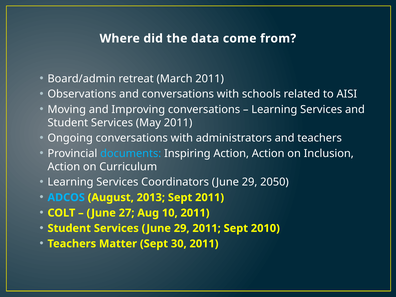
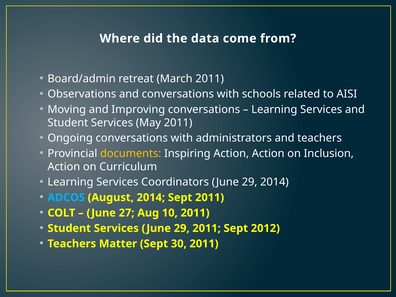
documents colour: light blue -> yellow
29 2050: 2050 -> 2014
August 2013: 2013 -> 2014
2010: 2010 -> 2012
